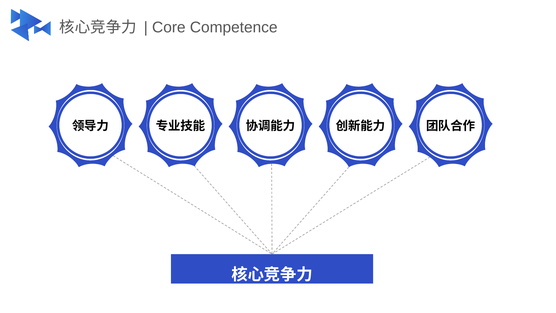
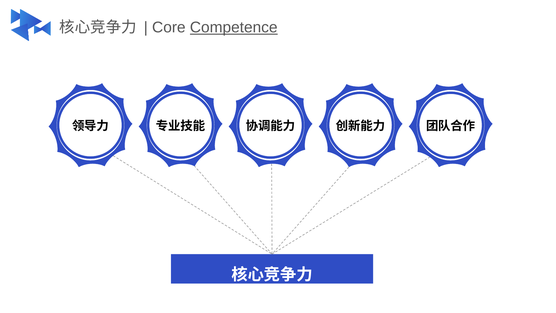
Competence underline: none -> present
